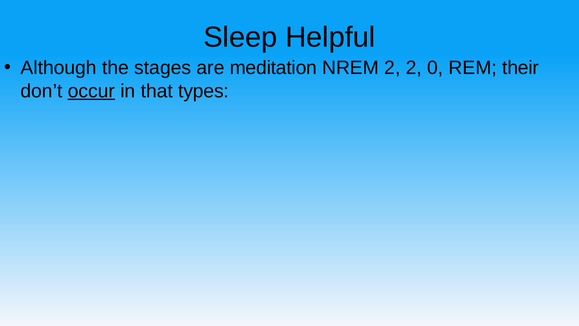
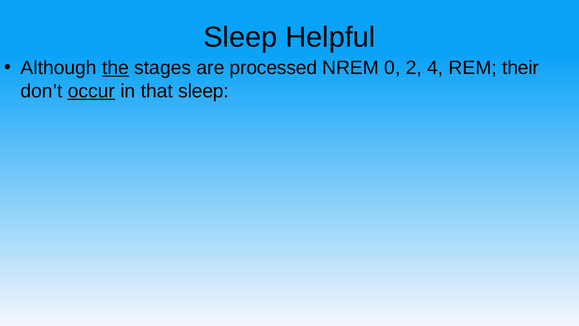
the underline: none -> present
meditation: meditation -> processed
NREM 2: 2 -> 0
0: 0 -> 4
that types: types -> sleep
